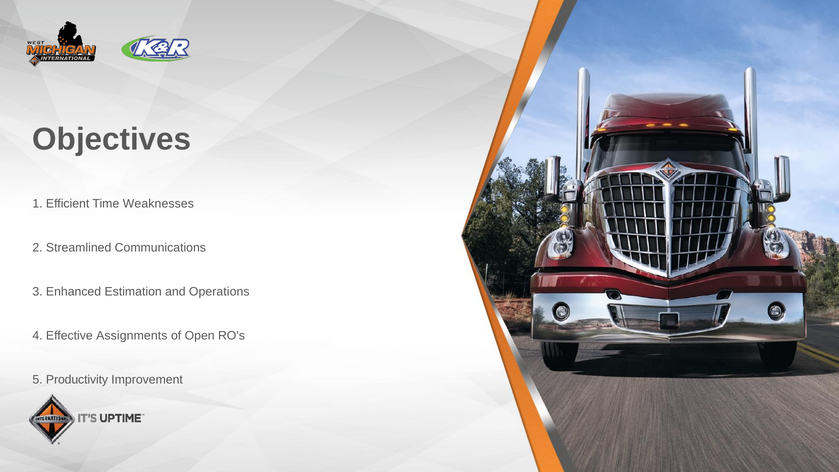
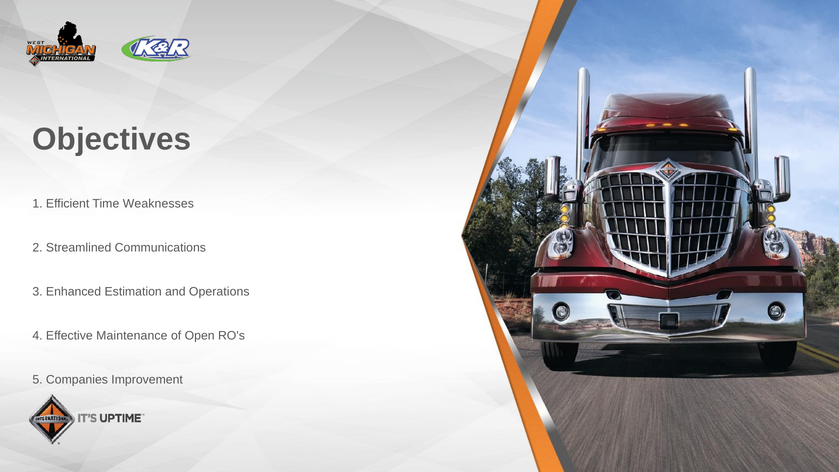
Assignments: Assignments -> Maintenance
Productivity: Productivity -> Companies
